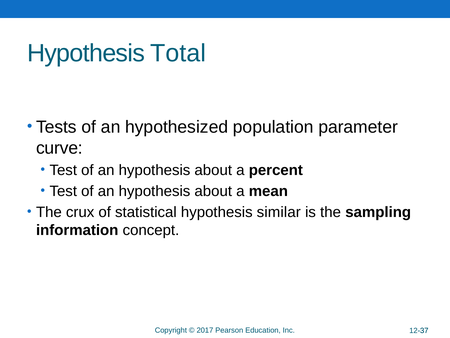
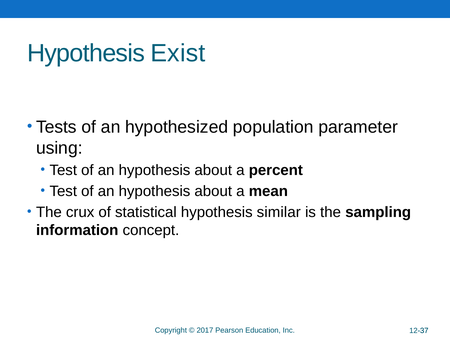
Total: Total -> Exist
curve: curve -> using
